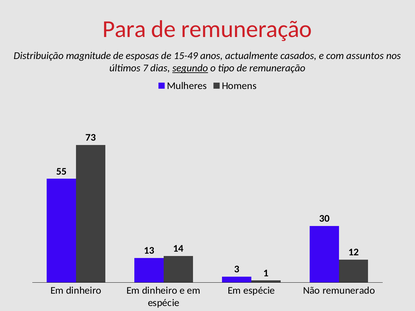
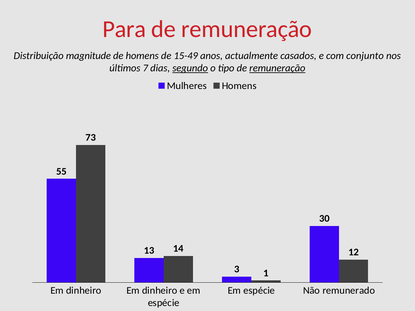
de esposas: esposas -> homens
assuntos: assuntos -> conjunto
remuneração at (277, 68) underline: none -> present
